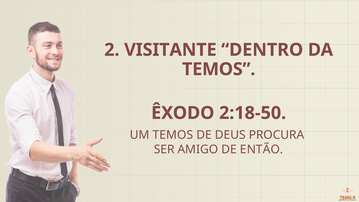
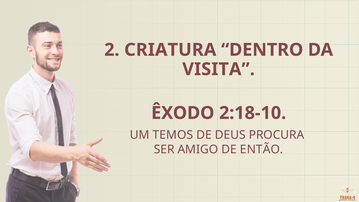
VISITANTE: VISITANTE -> CRIATURA
TEMOS at (219, 69): TEMOS -> VISITA
2:18-50: 2:18-50 -> 2:18-10
